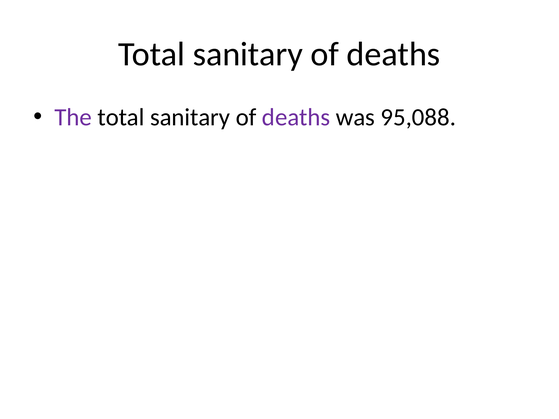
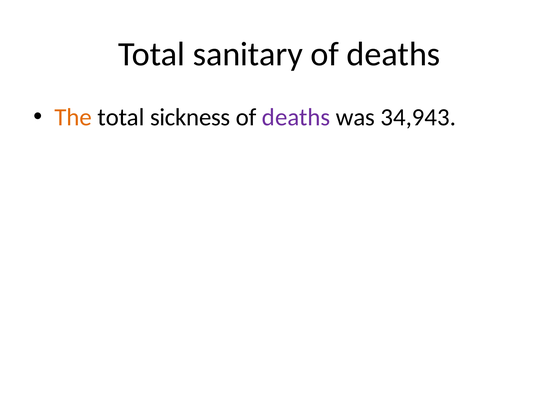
The colour: purple -> orange
sanitary at (190, 117): sanitary -> sickness
95,088: 95,088 -> 34,943
